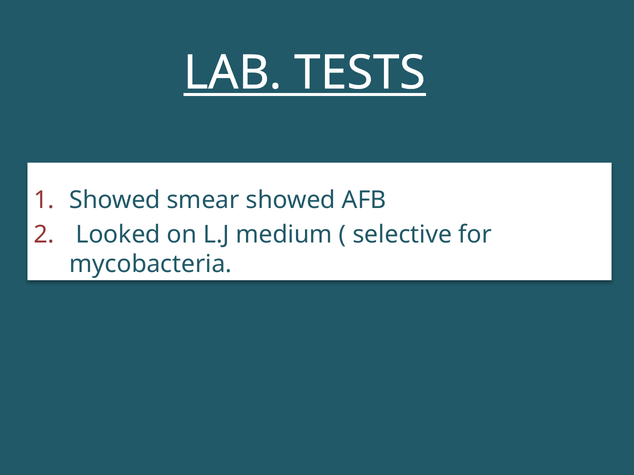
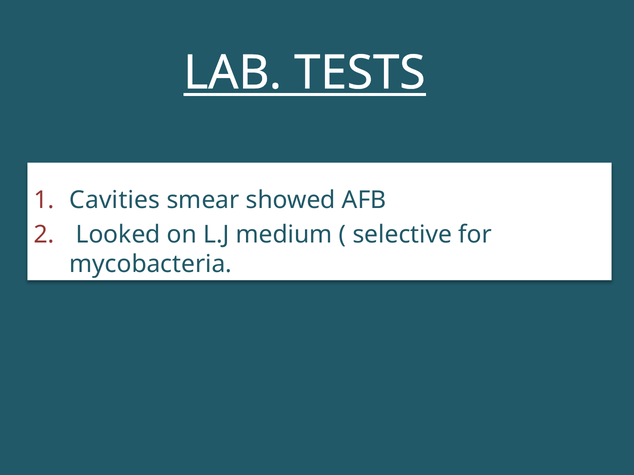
Showed at (115, 200): Showed -> Cavities
